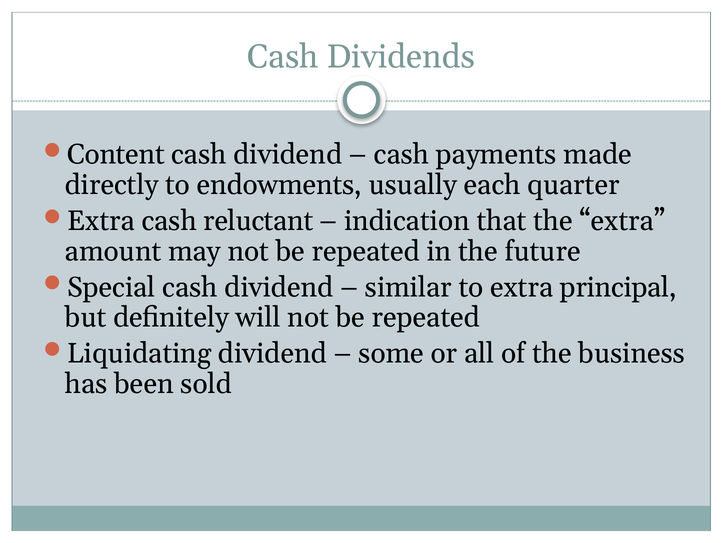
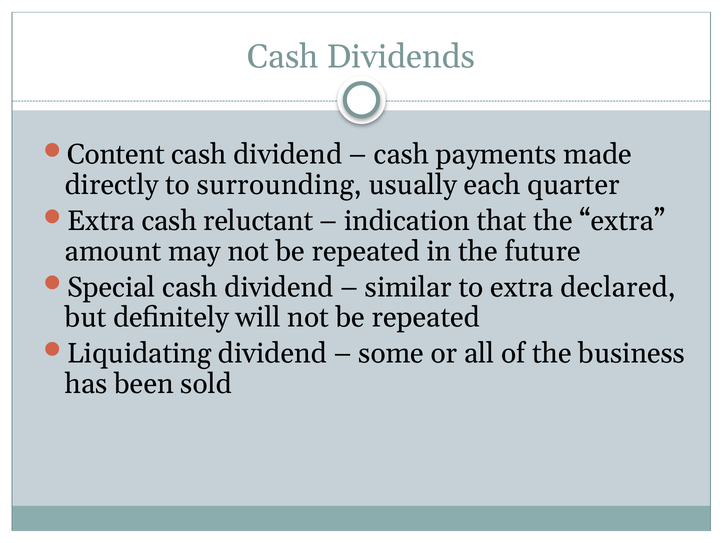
endowments: endowments -> surrounding
principal: principal -> declared
